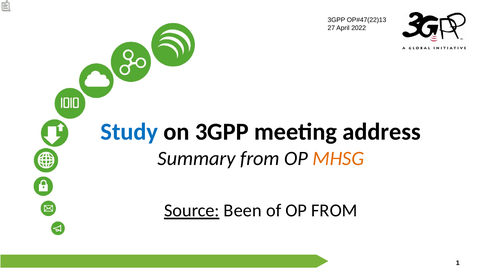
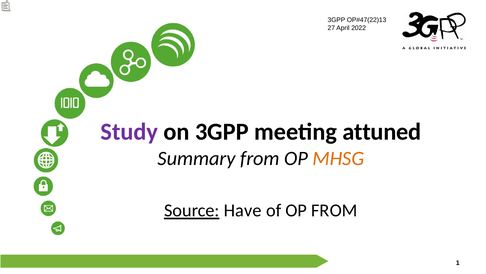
Study colour: blue -> purple
address: address -> attuned
Been: Been -> Have
